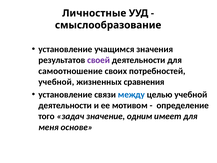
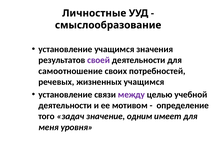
учебной at (56, 82): учебной -> речевых
жизненных сравнения: сравнения -> учащимся
между colour: blue -> purple
основе: основе -> уровня
